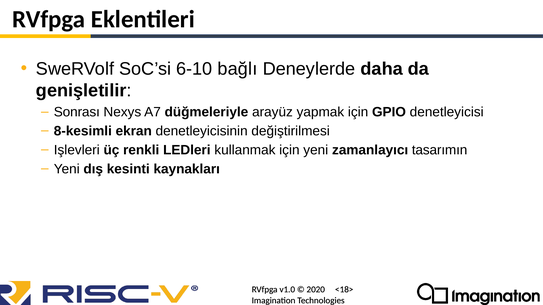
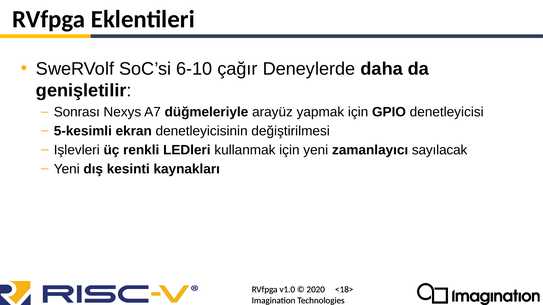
bağlı: bağlı -> çağır
8-kesimli: 8-kesimli -> 5-kesimli
tasarımın: tasarımın -> sayılacak
